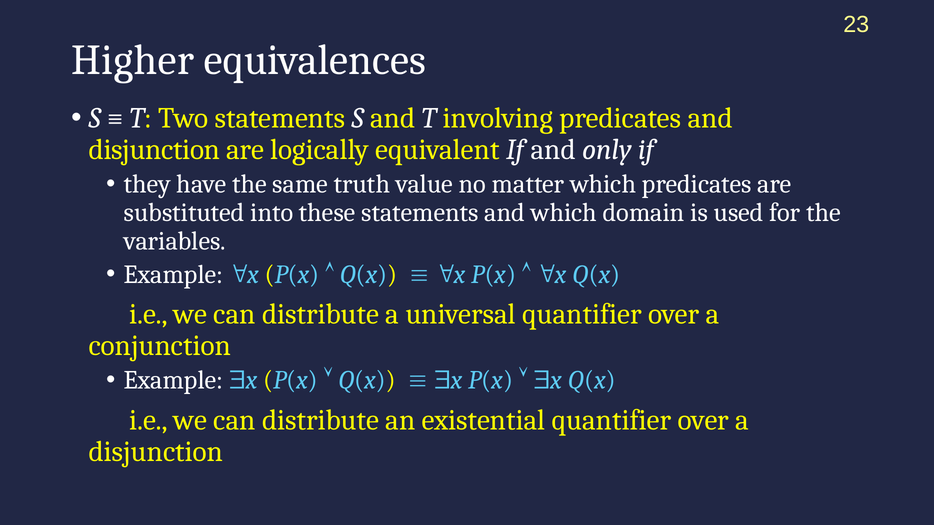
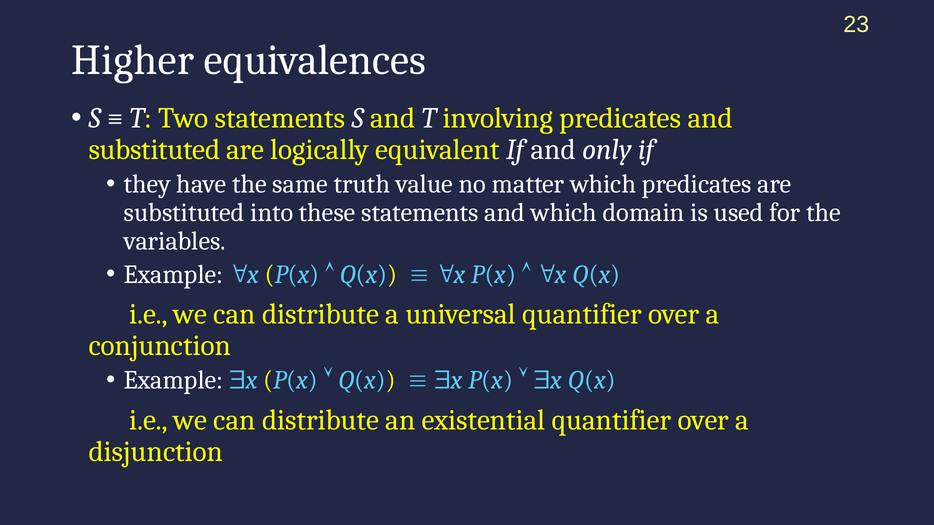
disjunction at (154, 150): disjunction -> substituted
